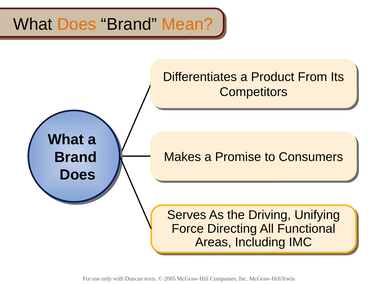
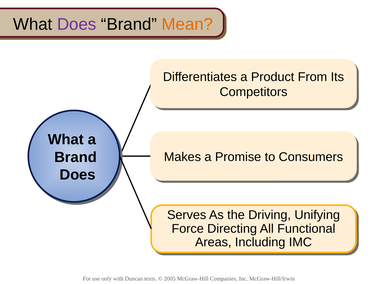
Does at (77, 24) colour: orange -> purple
